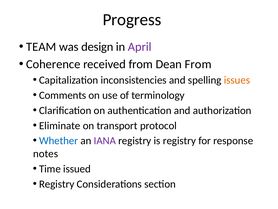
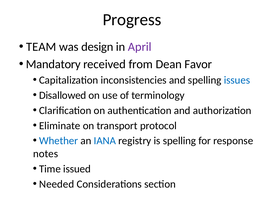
Coherence: Coherence -> Mandatory
Dean From: From -> Favor
issues colour: orange -> blue
Comments: Comments -> Disallowed
IANA colour: purple -> blue
is registry: registry -> spelling
Registry at (57, 184): Registry -> Needed
